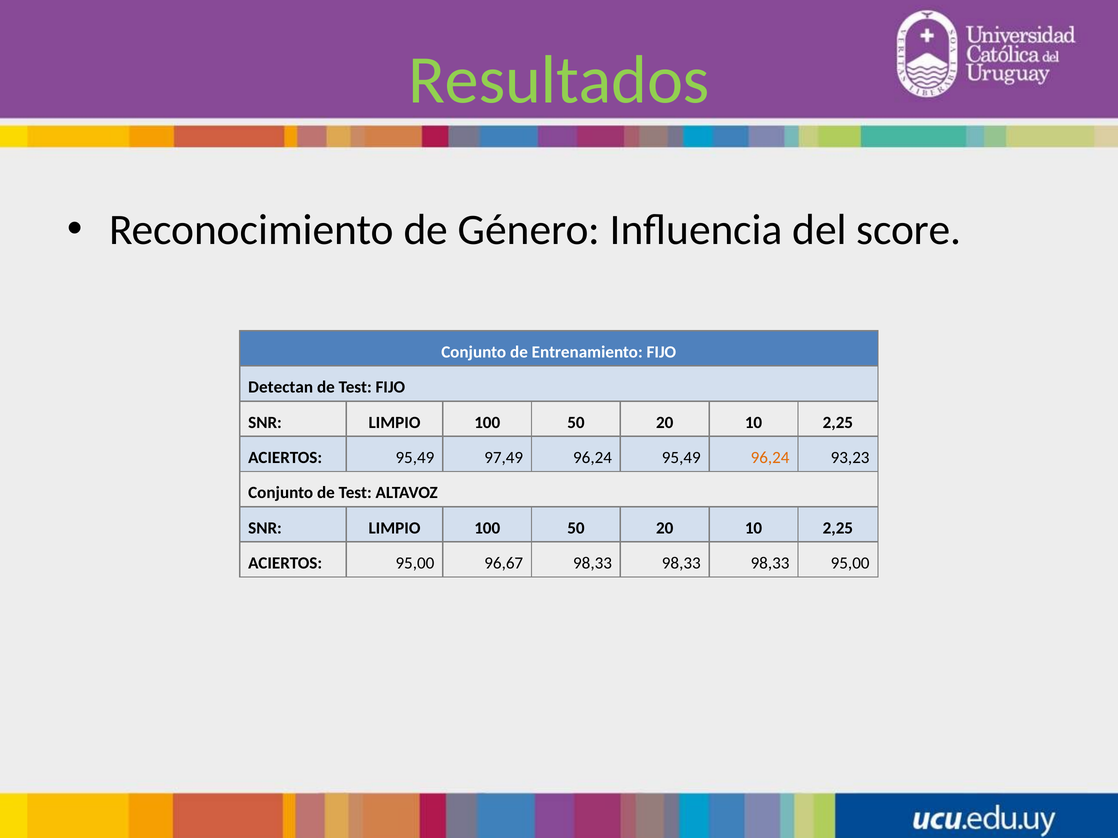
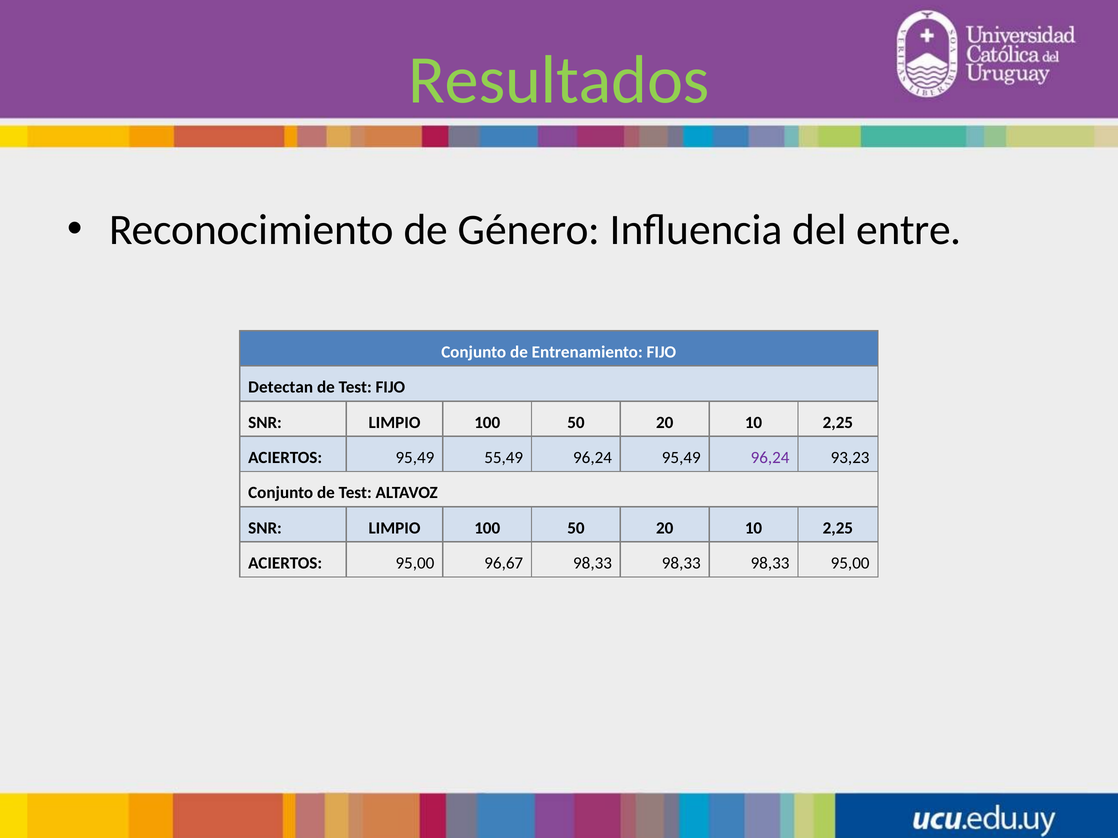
score: score -> entre
97,49: 97,49 -> 55,49
96,24 at (770, 458) colour: orange -> purple
